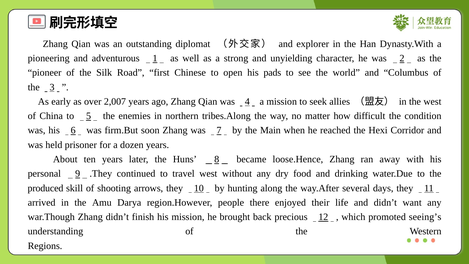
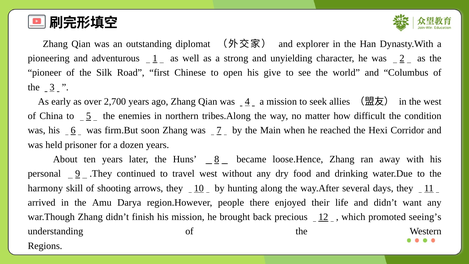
pads: pads -> give
2,007: 2,007 -> 2,700
produced: produced -> harmony
